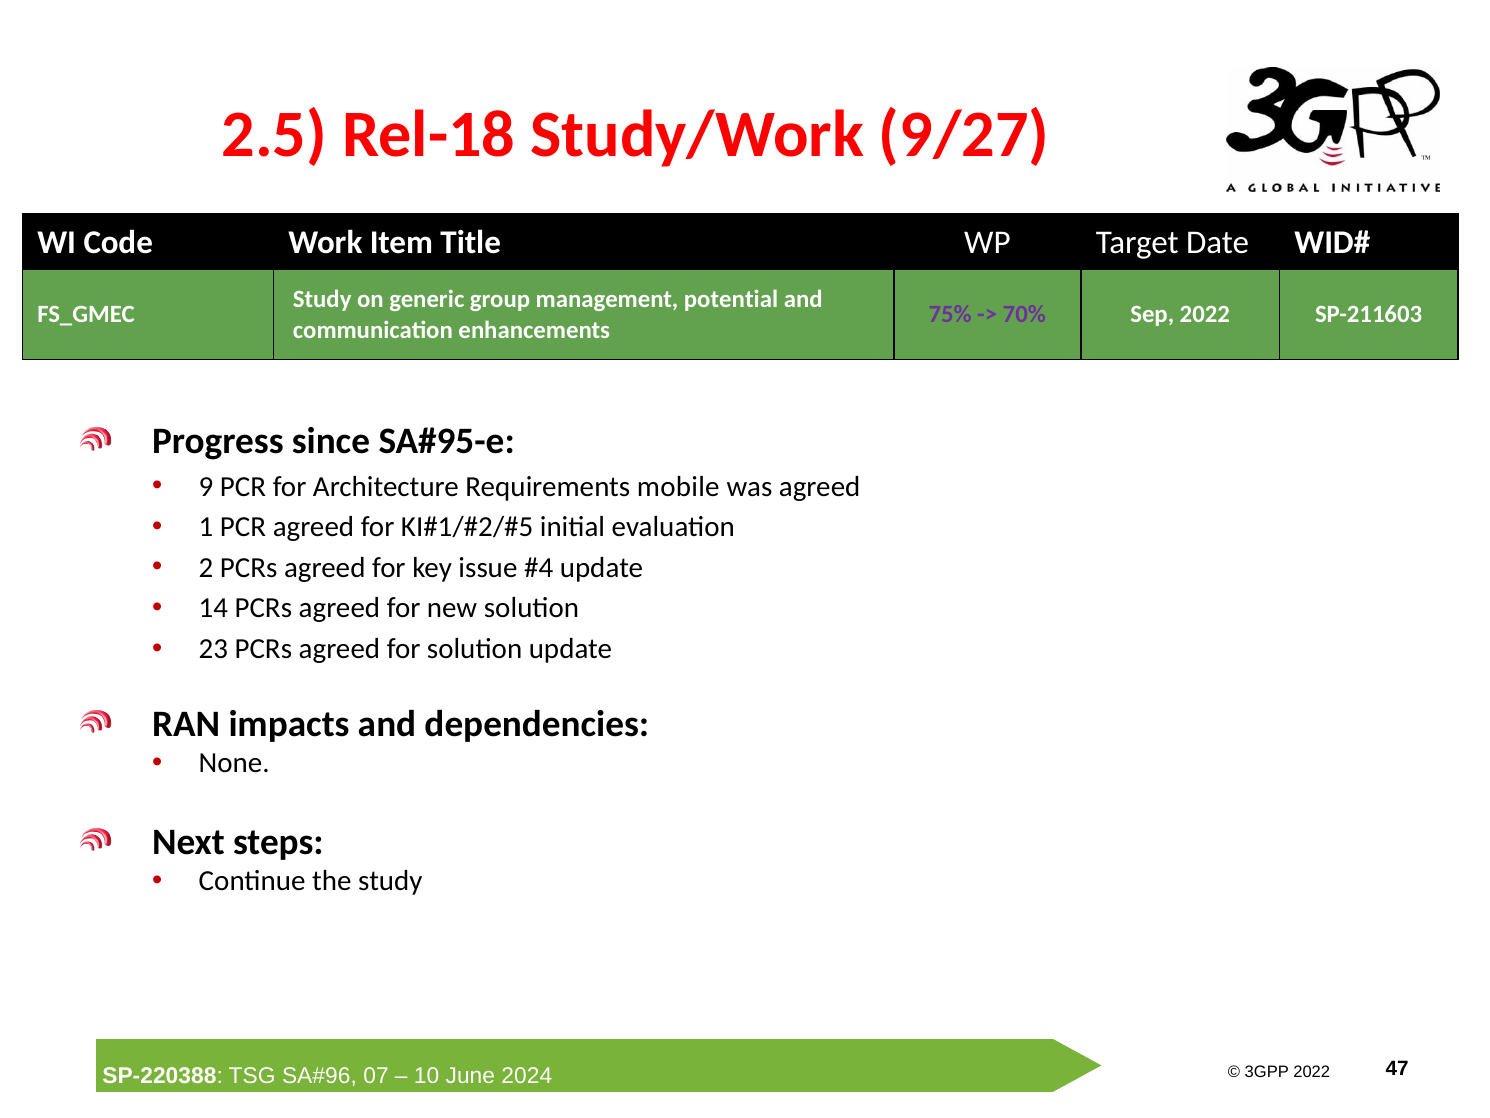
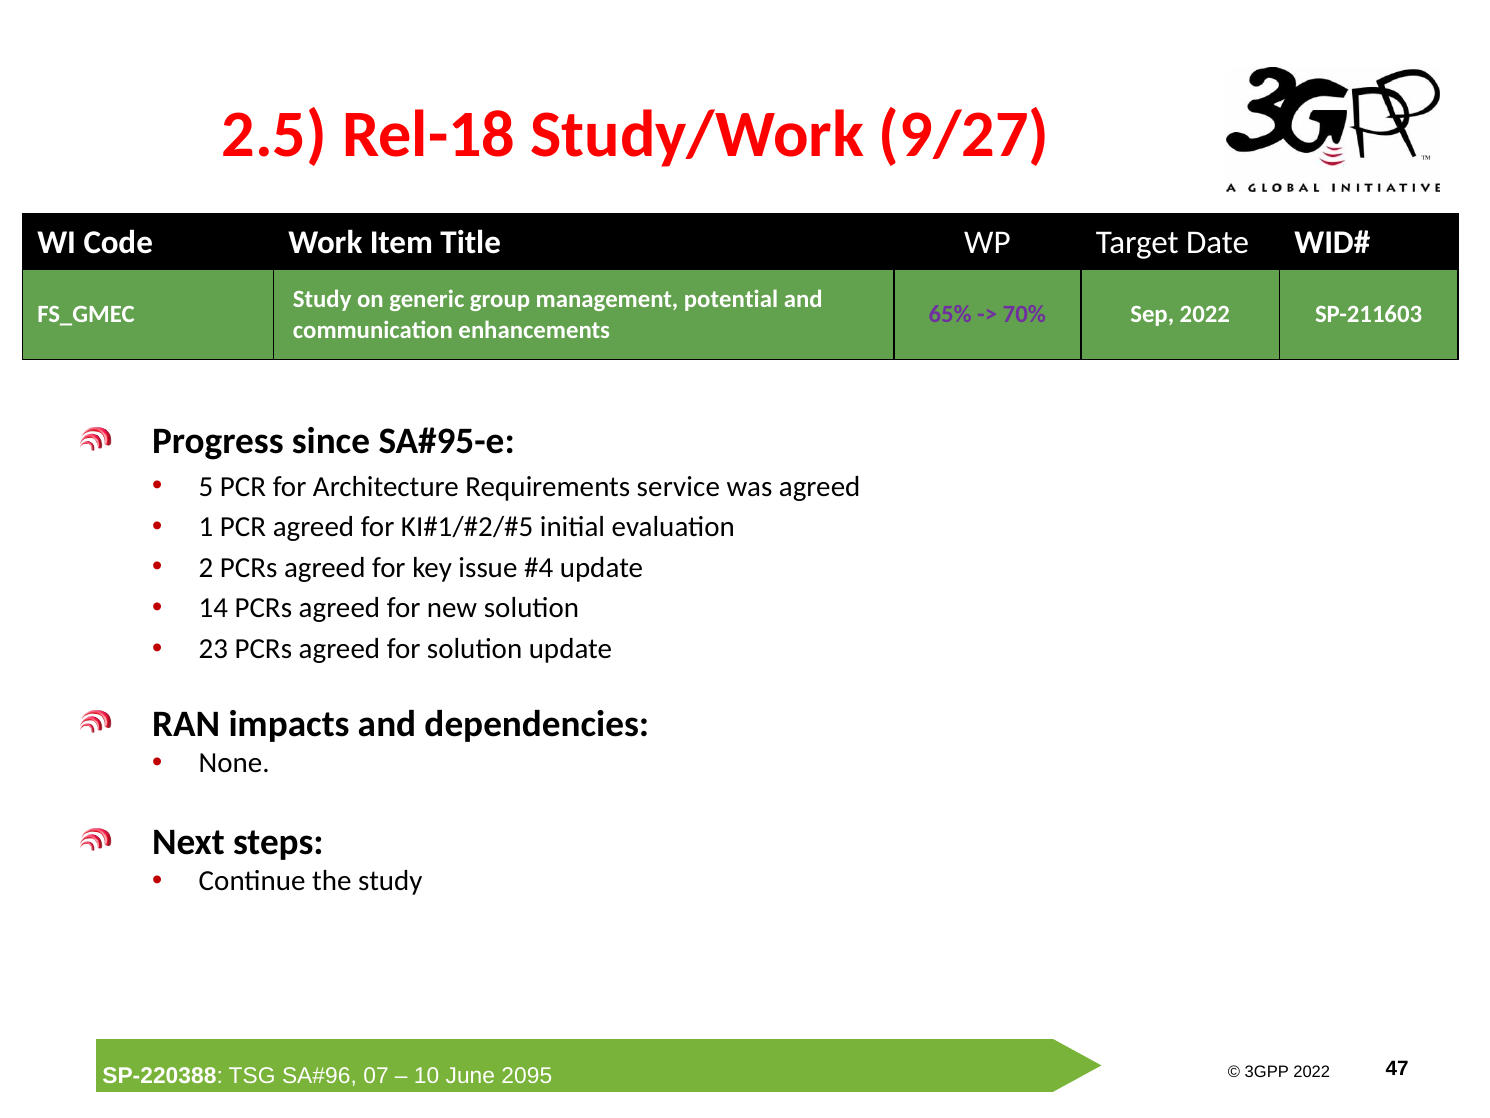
75%: 75% -> 65%
9: 9 -> 5
mobile: mobile -> service
2024: 2024 -> 2095
